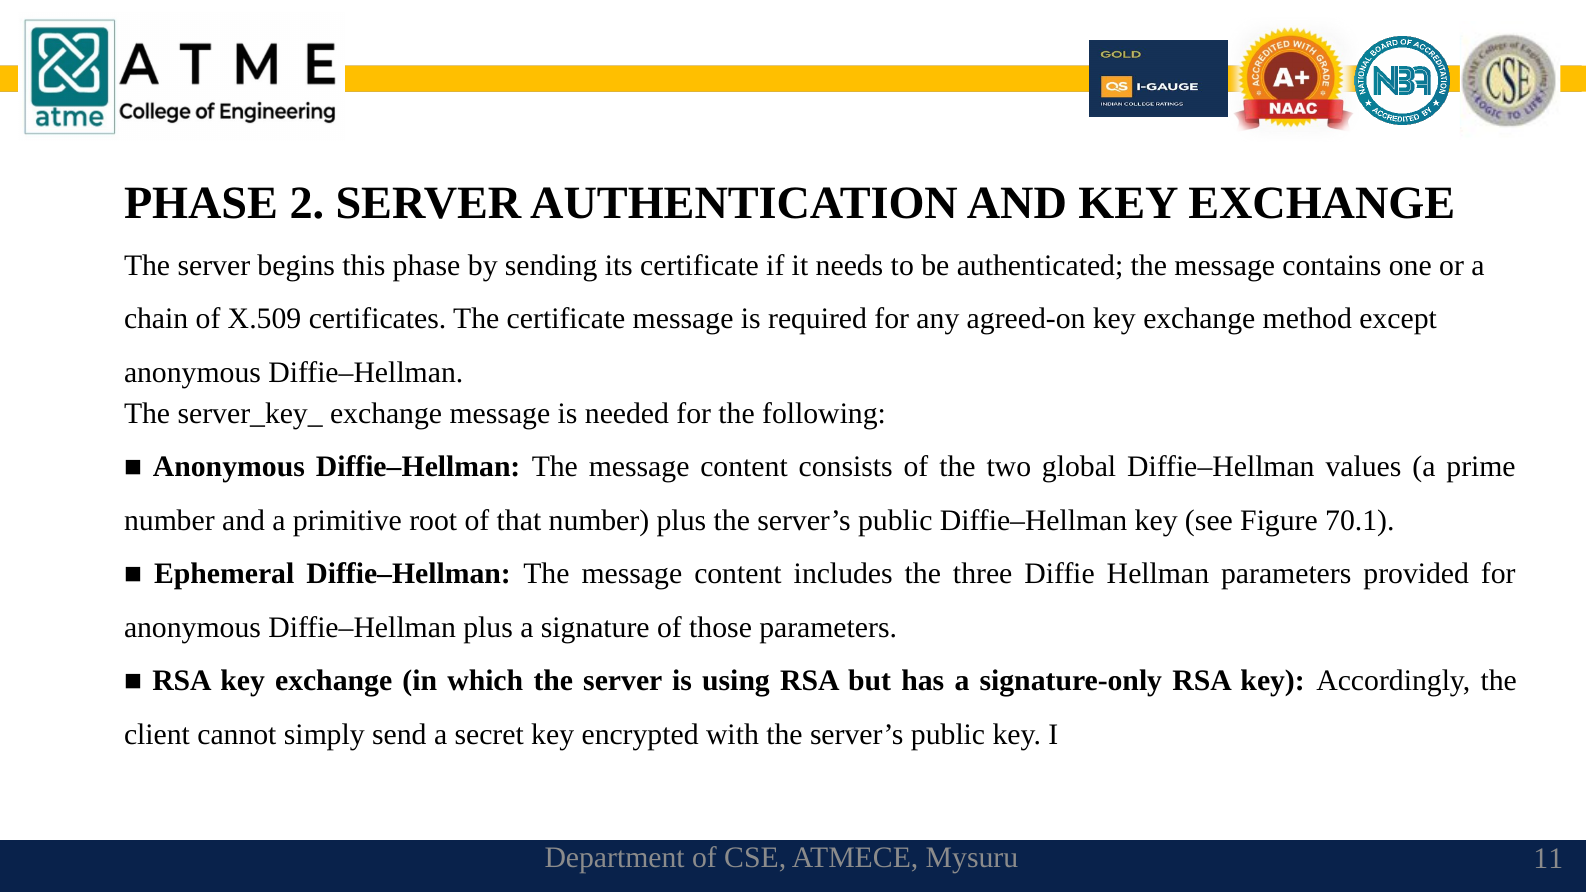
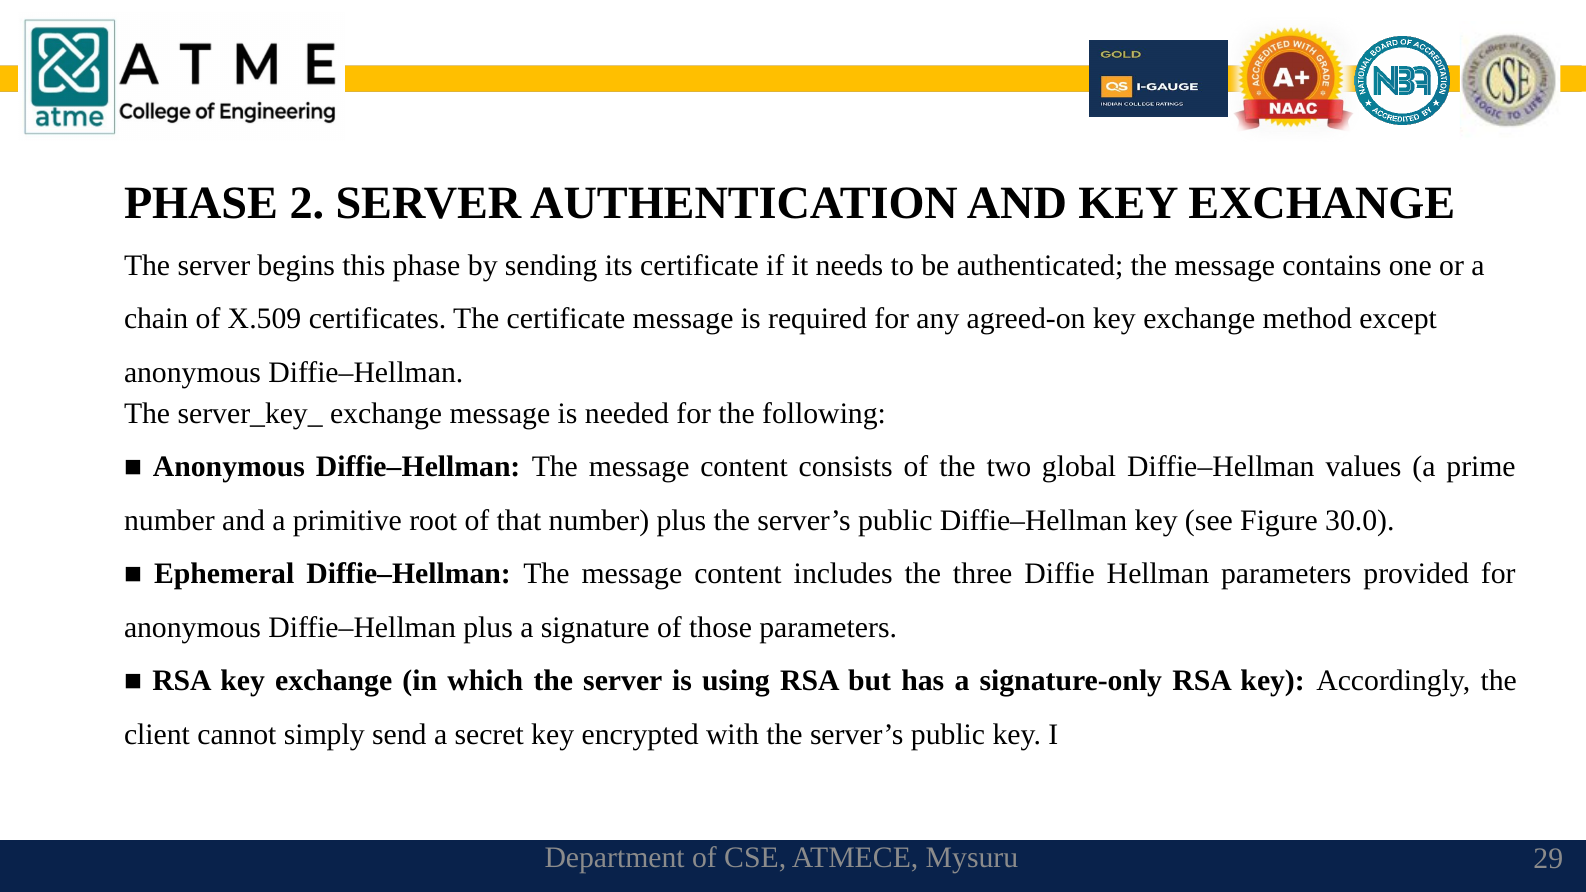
70.1: 70.1 -> 30.0
11: 11 -> 29
